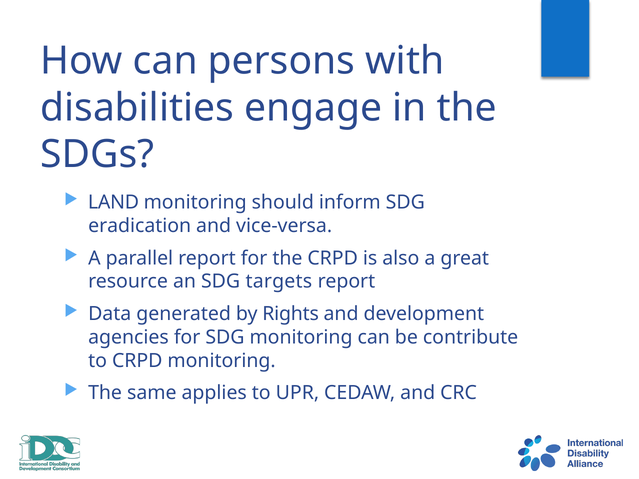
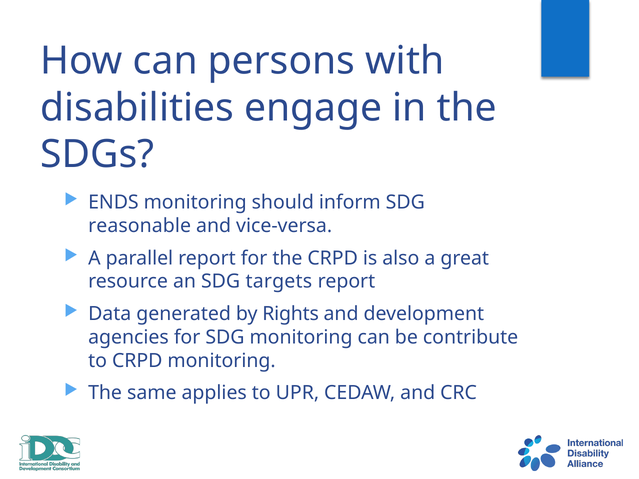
LAND: LAND -> ENDS
eradication: eradication -> reasonable
